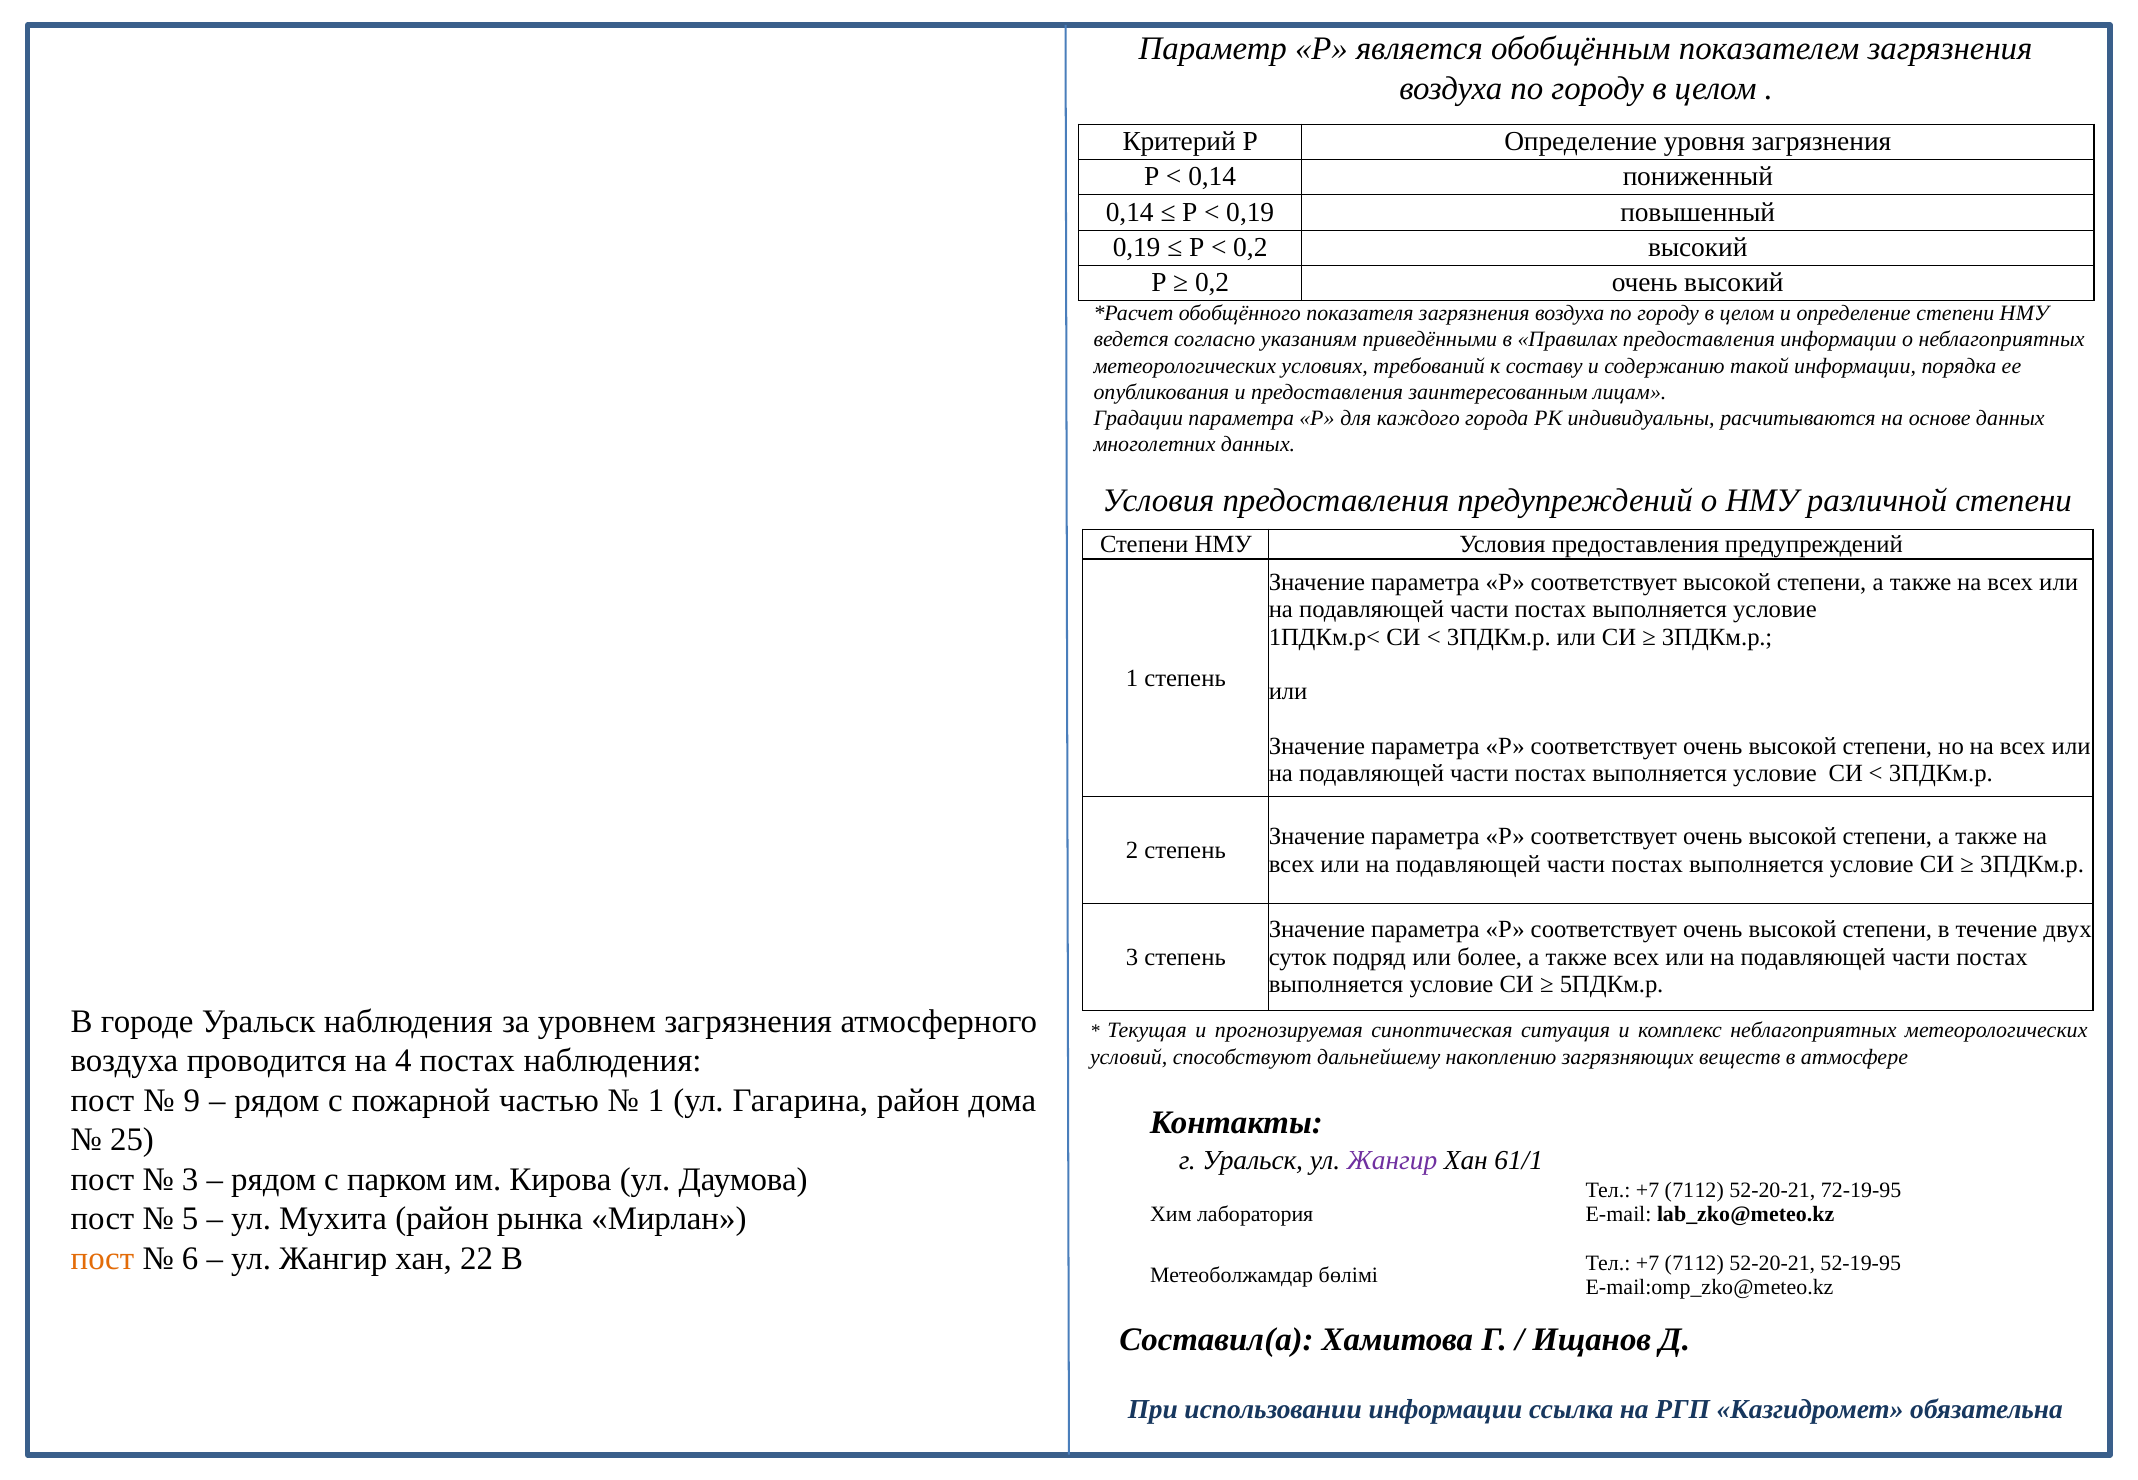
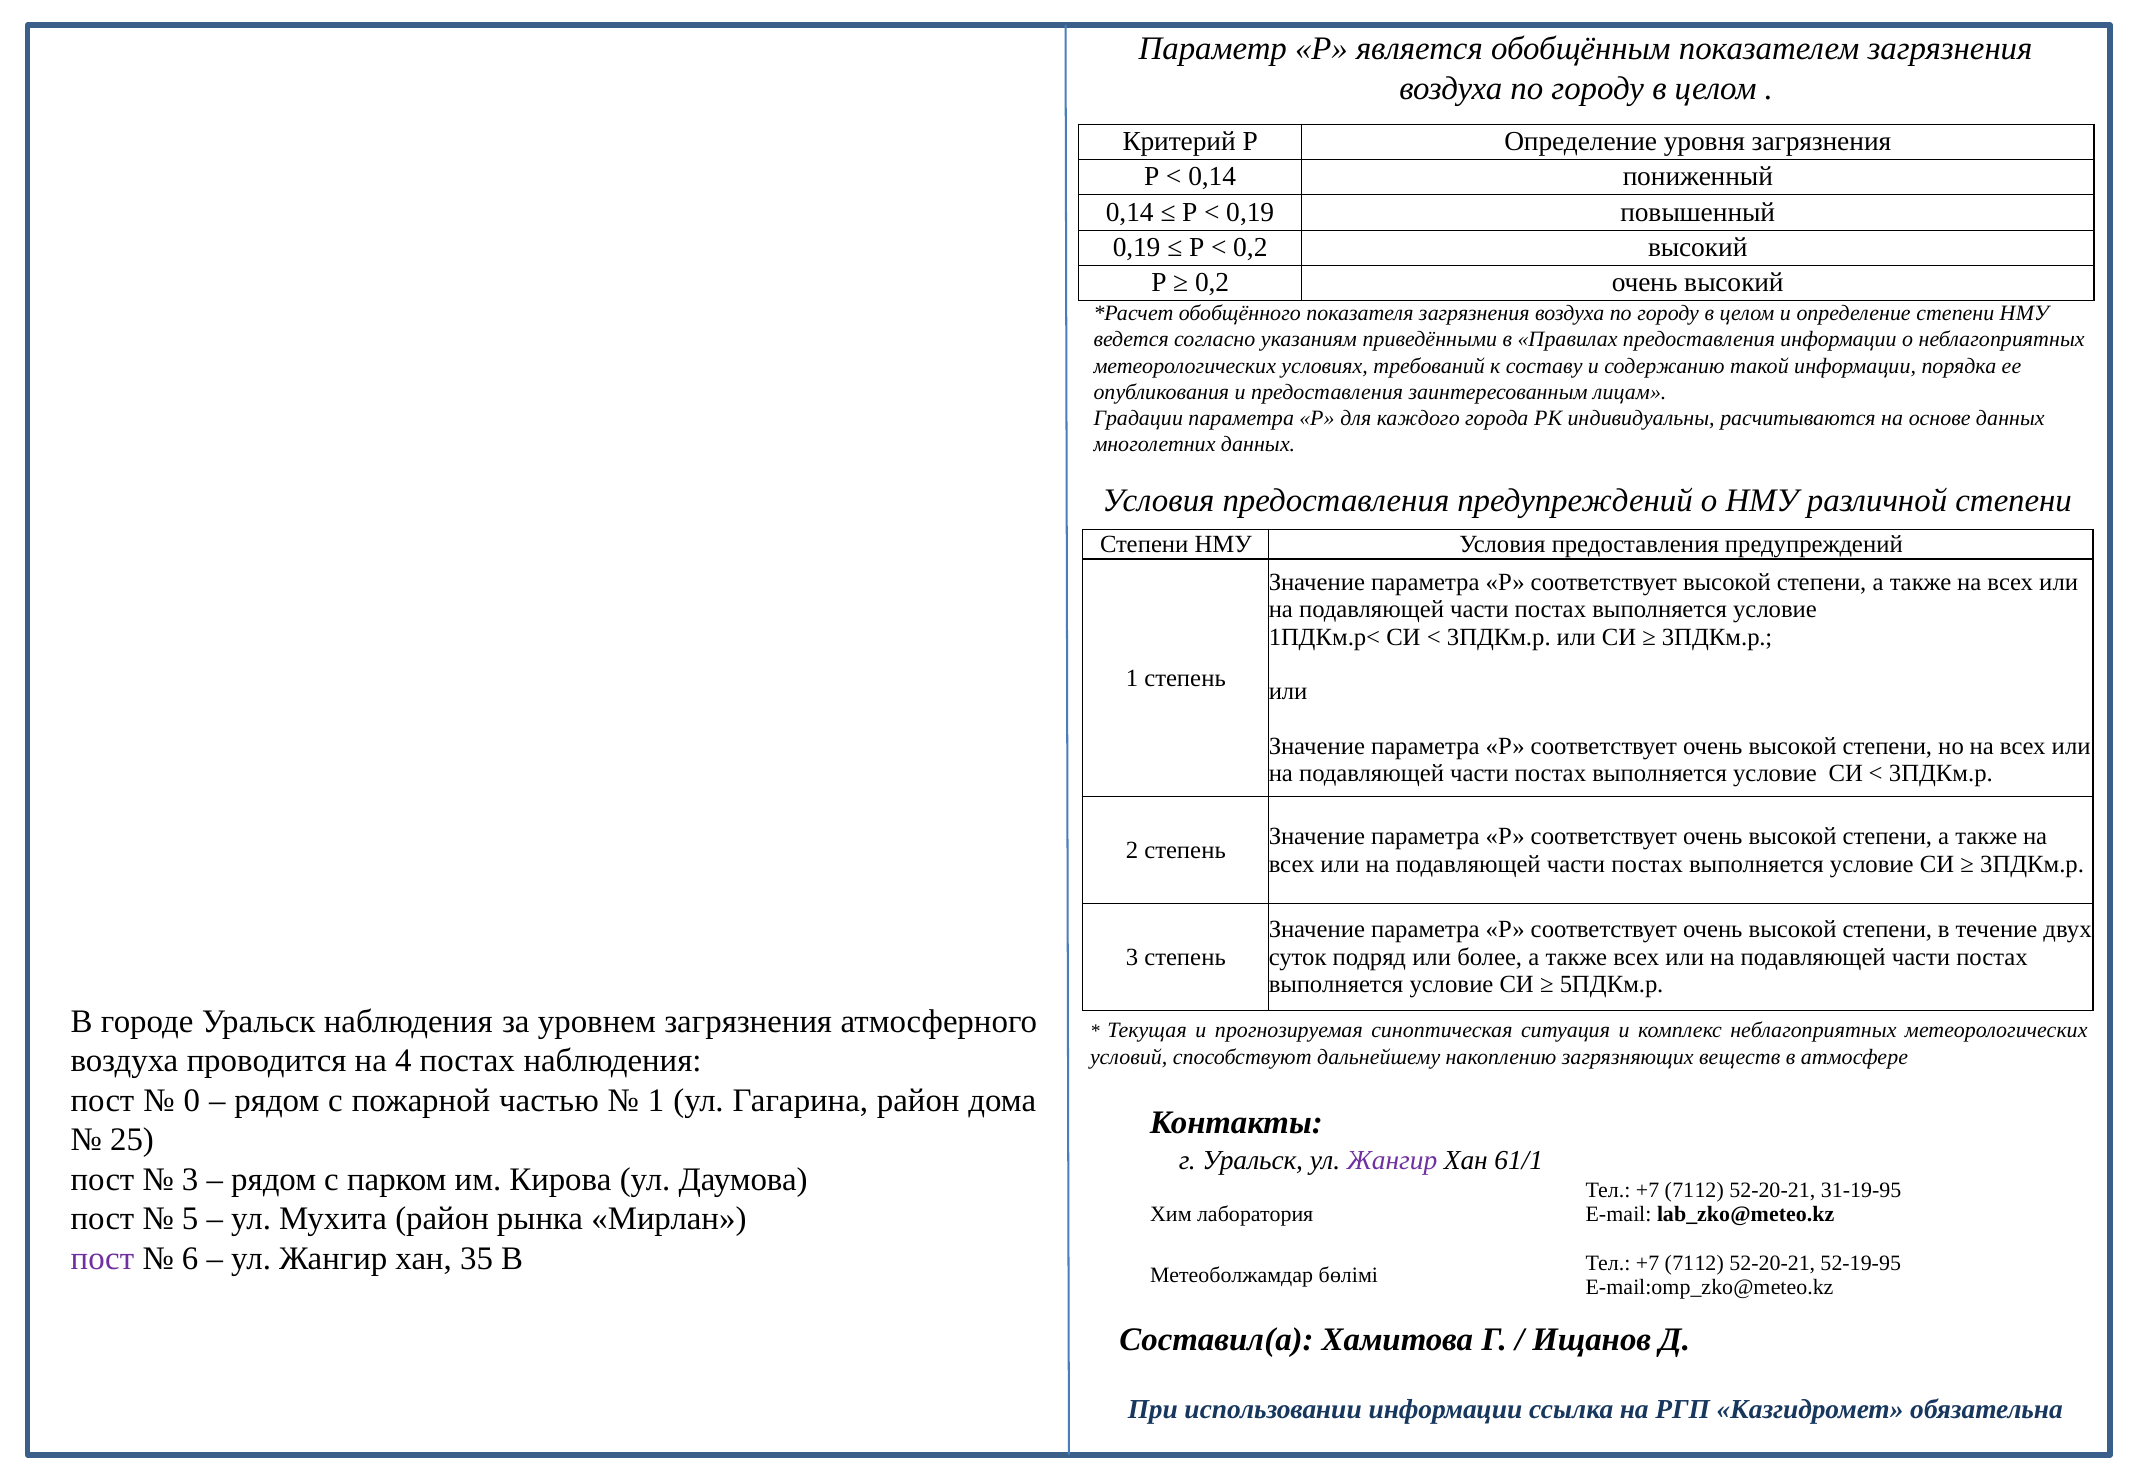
9: 9 -> 0
72-19-95: 72-19-95 -> 31-19-95
пост at (102, 1259) colour: orange -> purple
22: 22 -> 35
